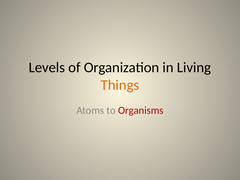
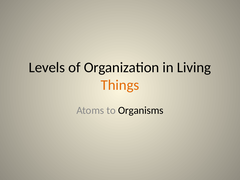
Organisms colour: red -> black
